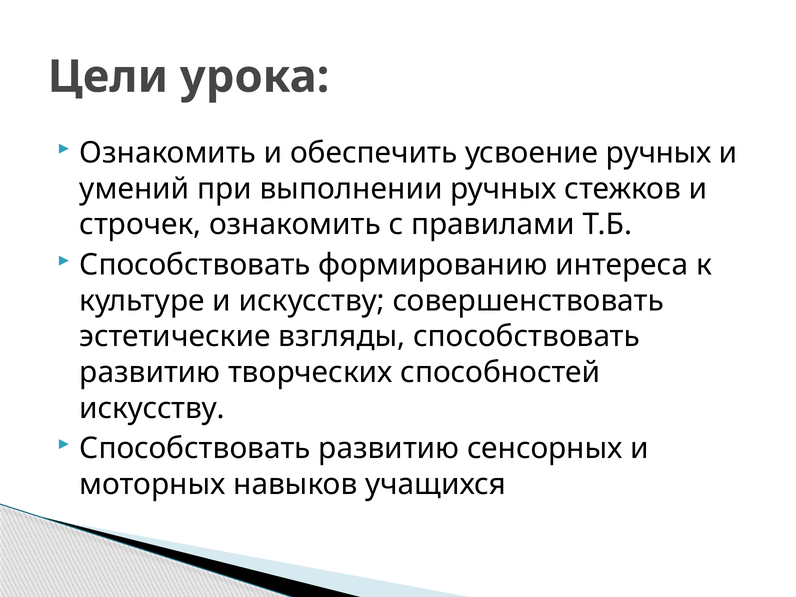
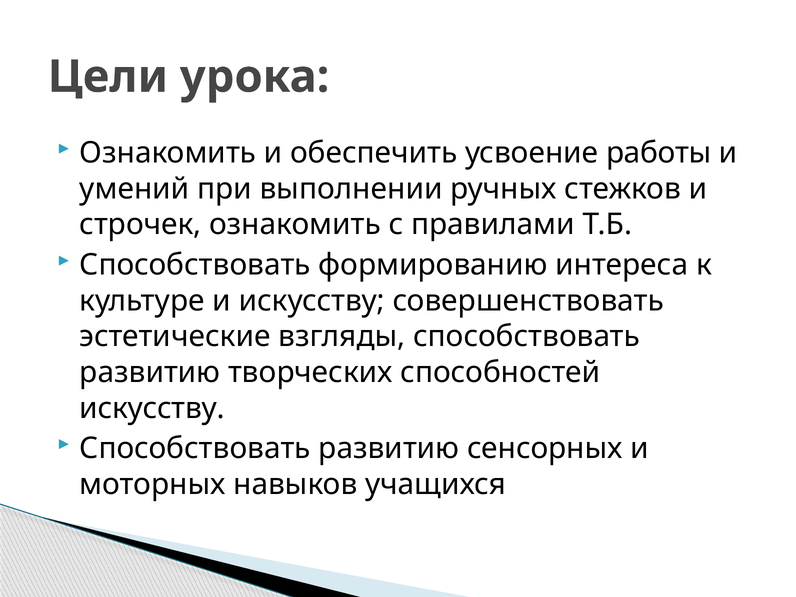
усвоение ручных: ручных -> работы
